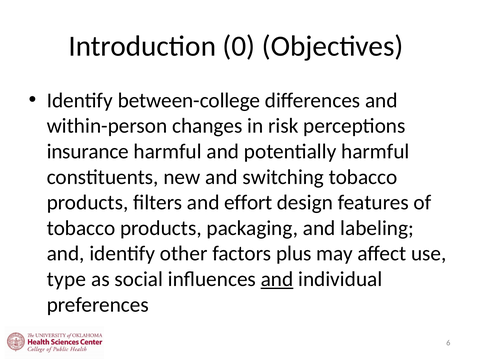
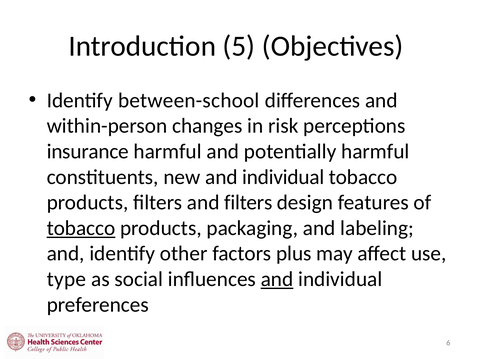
0: 0 -> 5
between-college: between-college -> between-school
new and switching: switching -> individual
and effort: effort -> filters
tobacco at (81, 228) underline: none -> present
